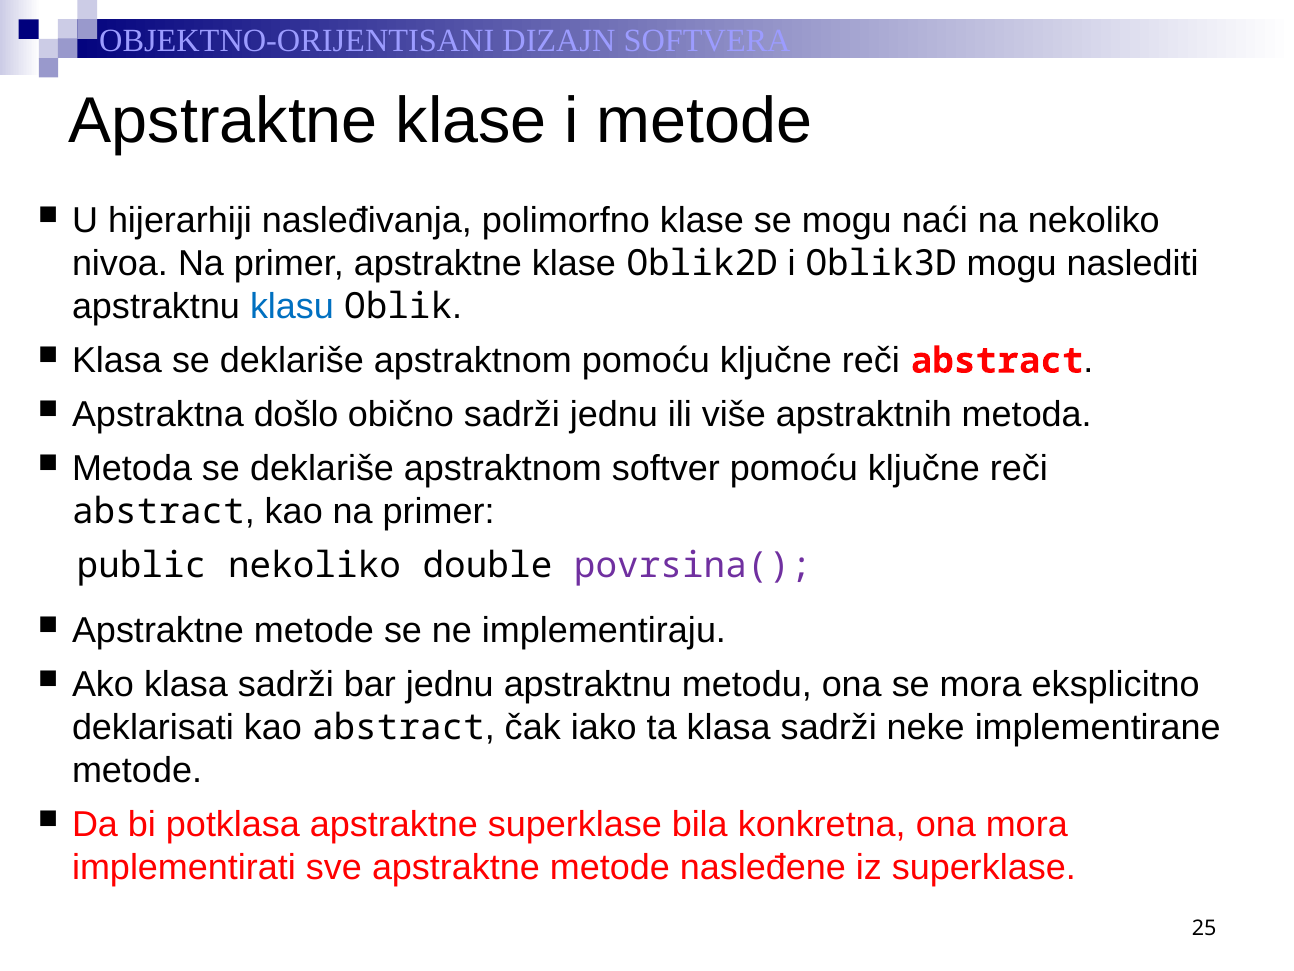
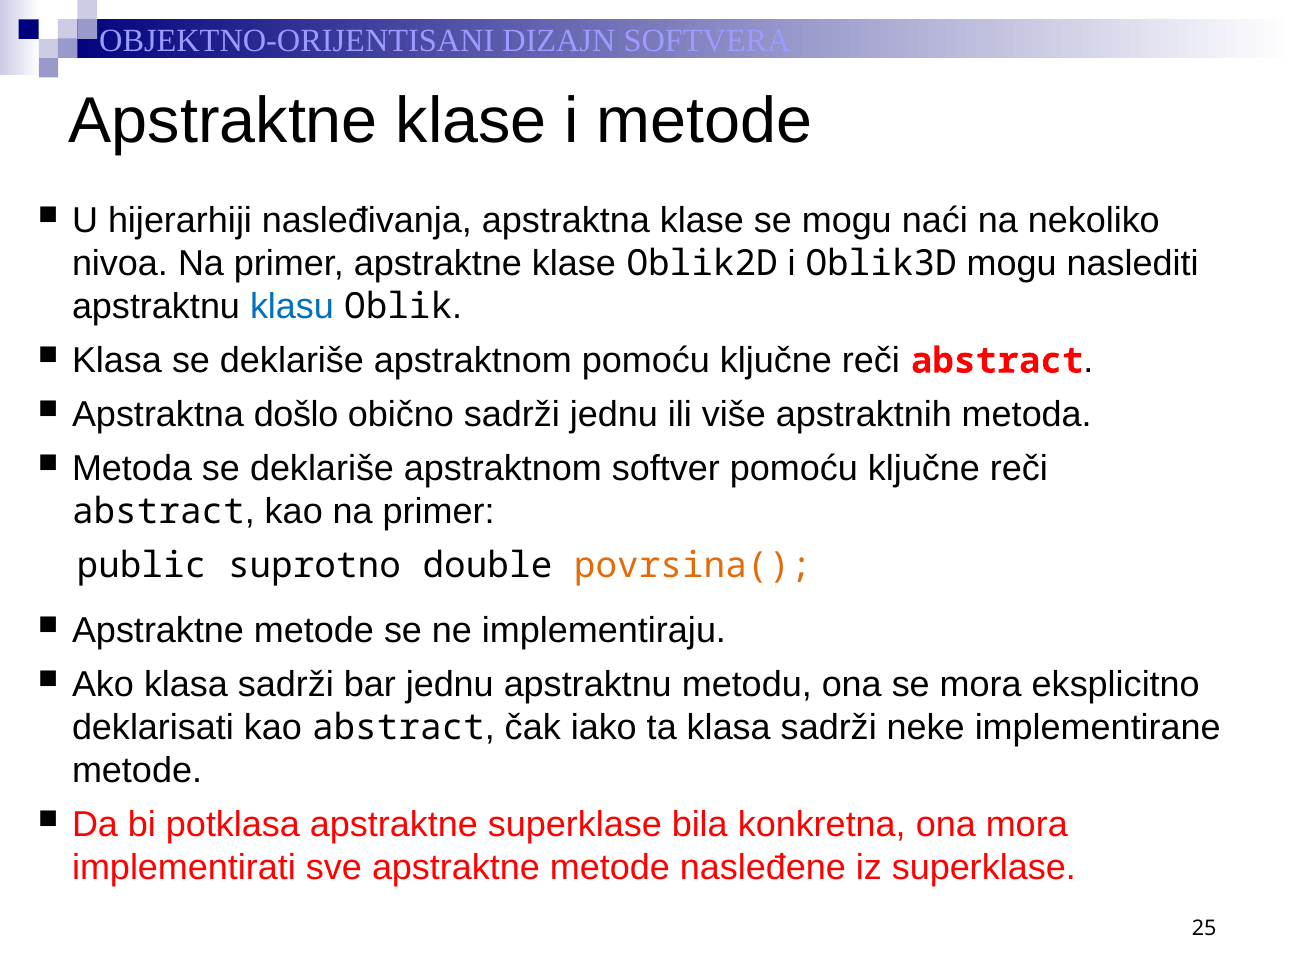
nasleđivanja polimorfno: polimorfno -> apstraktna
public nekoliko: nekoliko -> suprotno
povrsina( colour: purple -> orange
